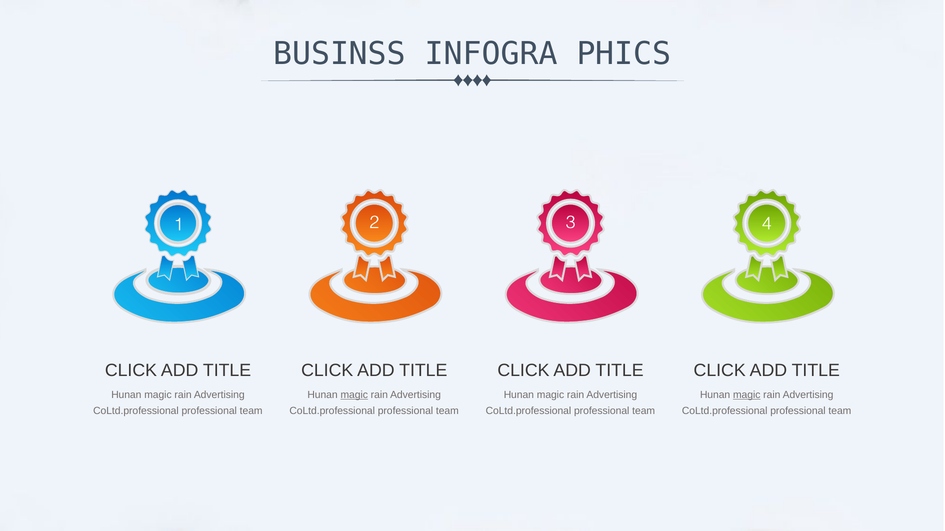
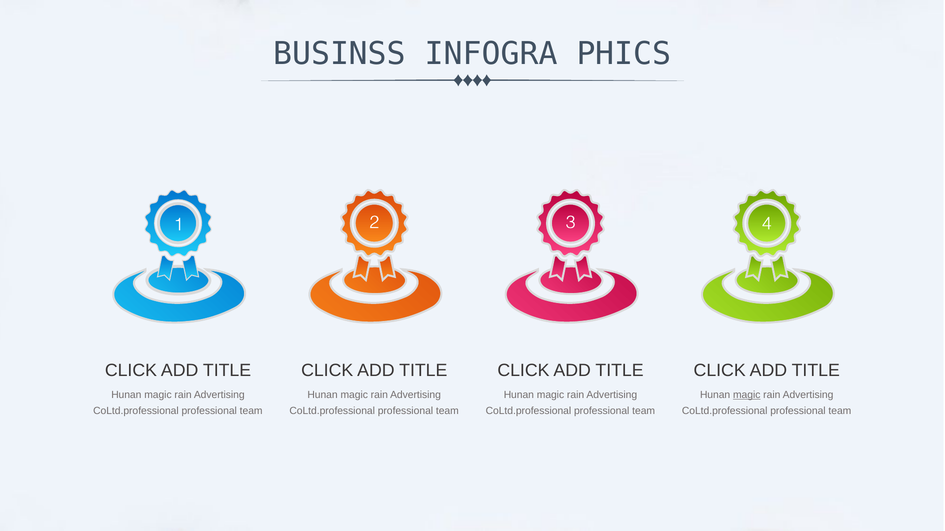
magic at (354, 395) underline: present -> none
